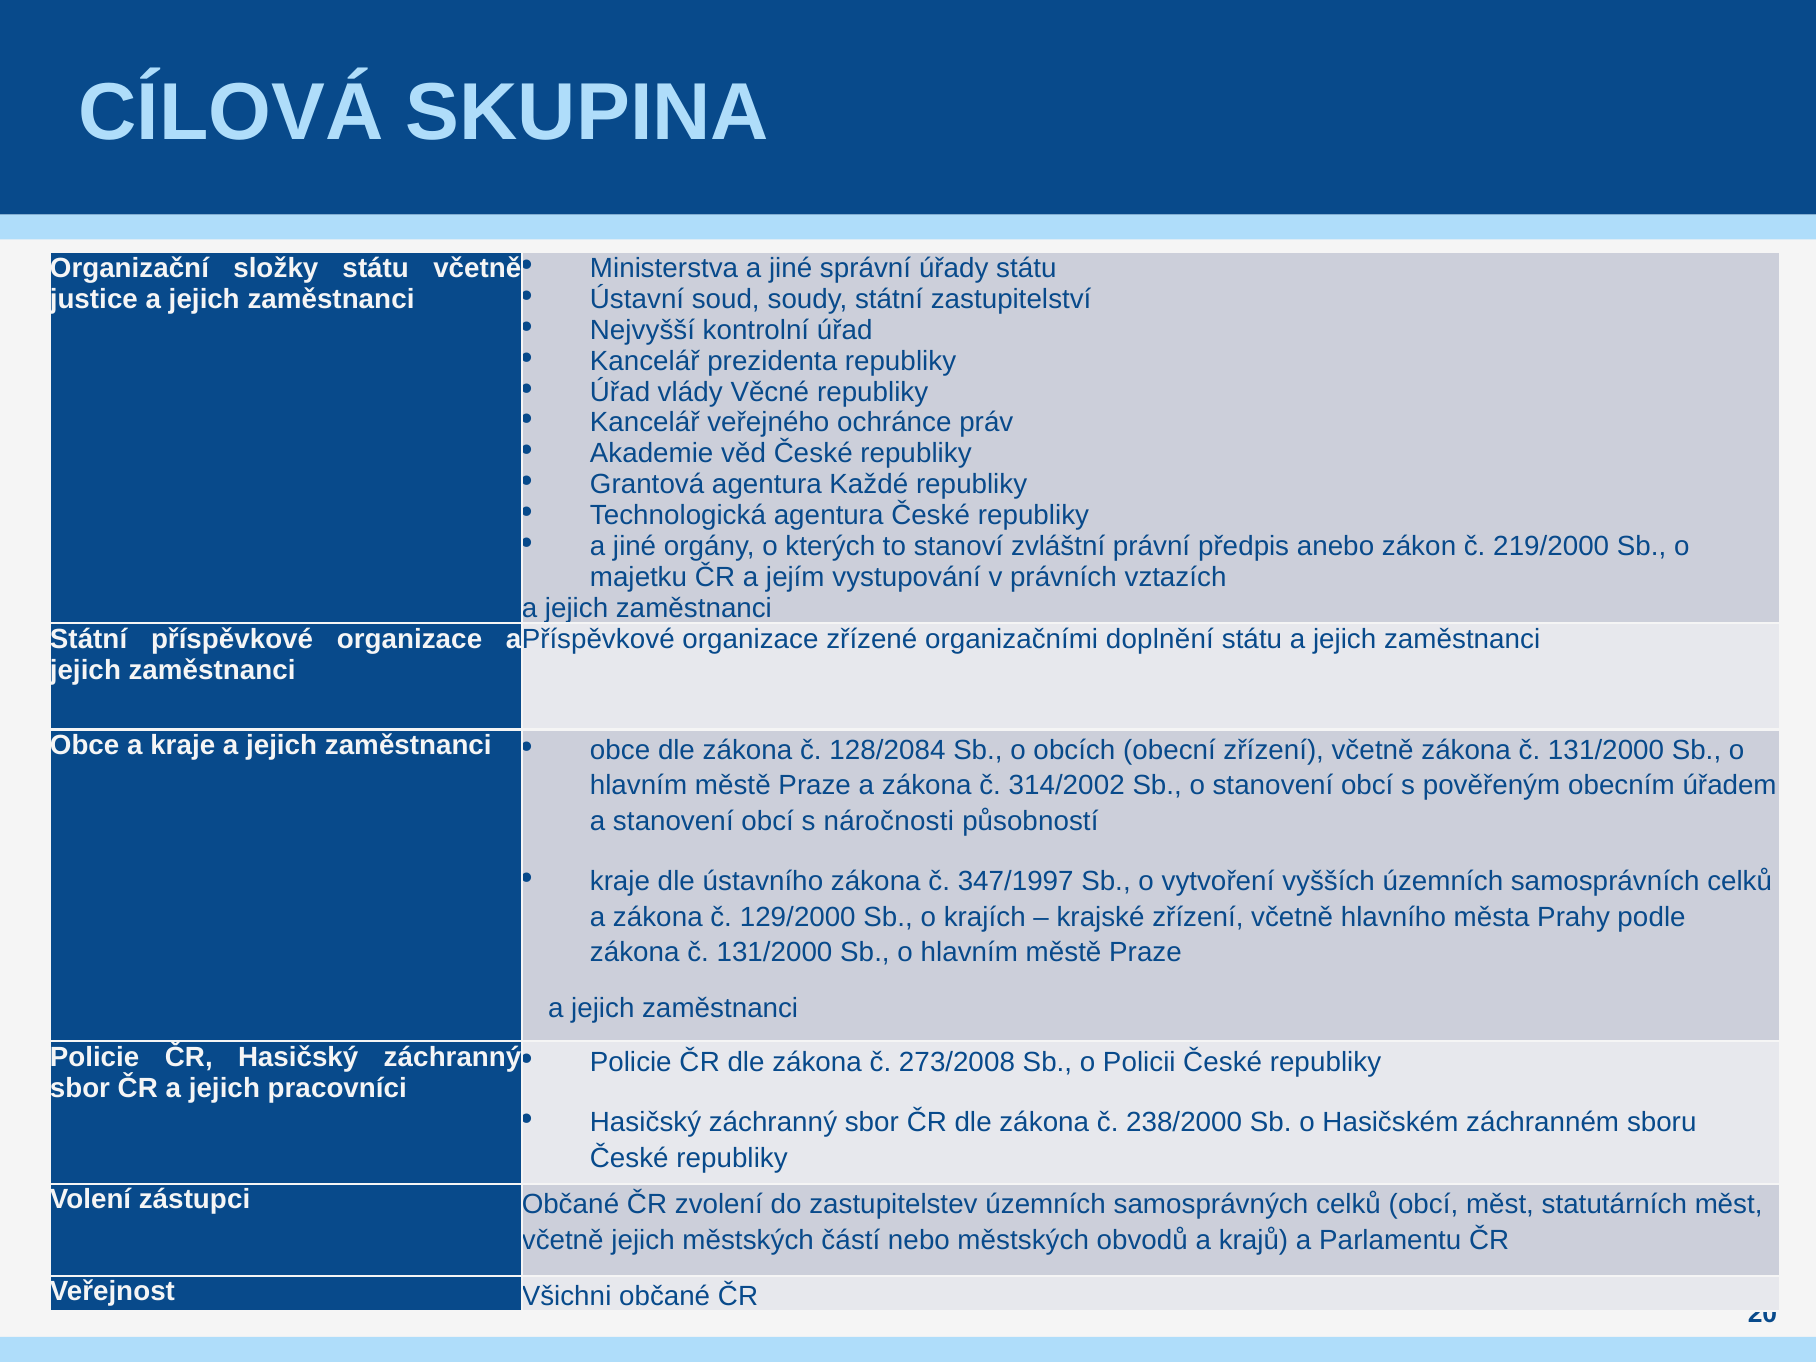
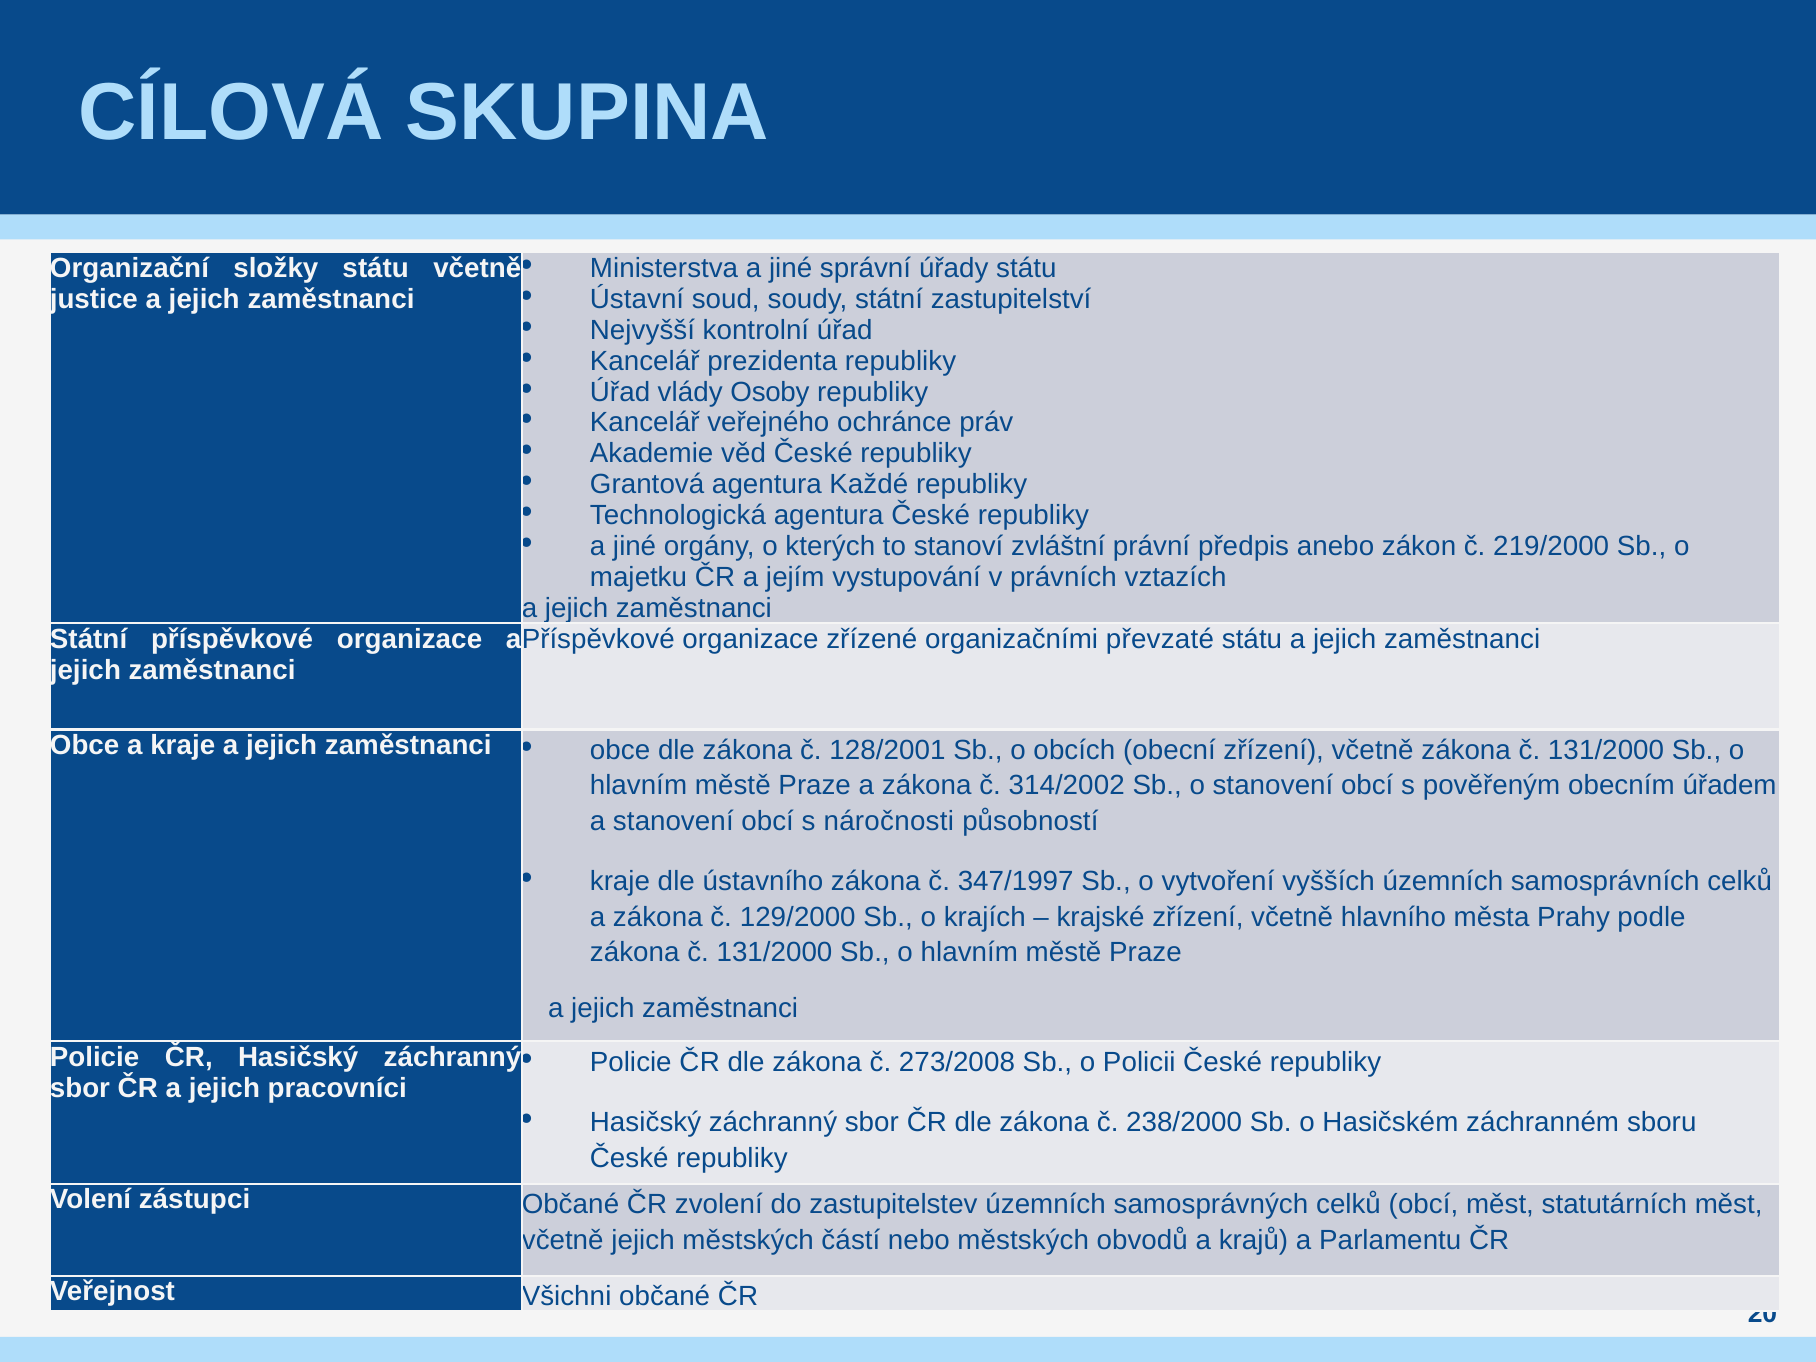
Věcné: Věcné -> Osoby
doplnění: doplnění -> převzaté
128/2084: 128/2084 -> 128/2001
